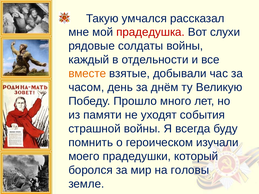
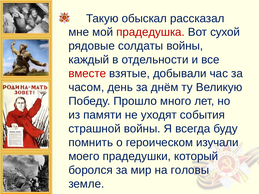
умчался: умчался -> обыскал
слухи: слухи -> сухой
вместе colour: orange -> red
